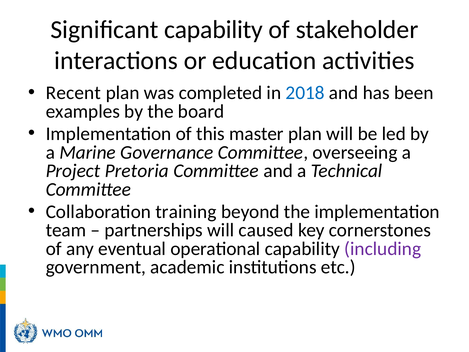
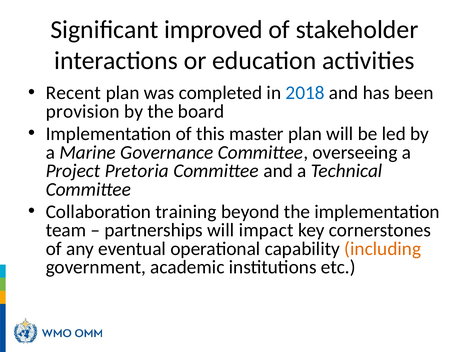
Significant capability: capability -> improved
examples: examples -> provision
caused: caused -> impact
including colour: purple -> orange
